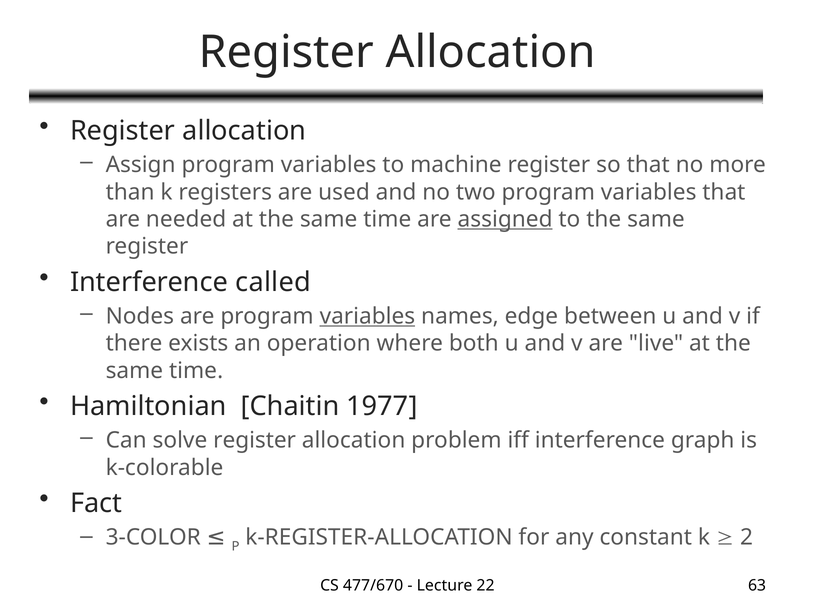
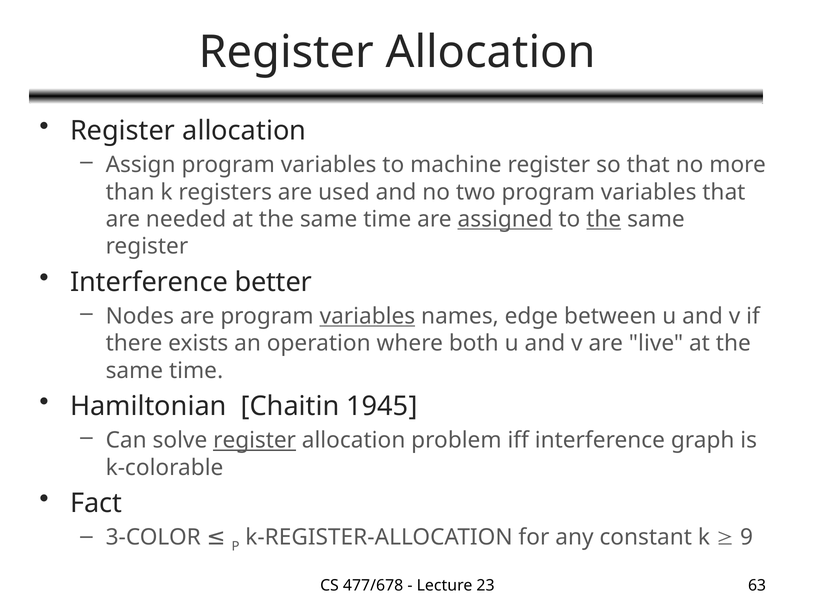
the at (604, 219) underline: none -> present
called: called -> better
1977: 1977 -> 1945
register at (255, 440) underline: none -> present
2: 2 -> 9
477/670: 477/670 -> 477/678
22: 22 -> 23
